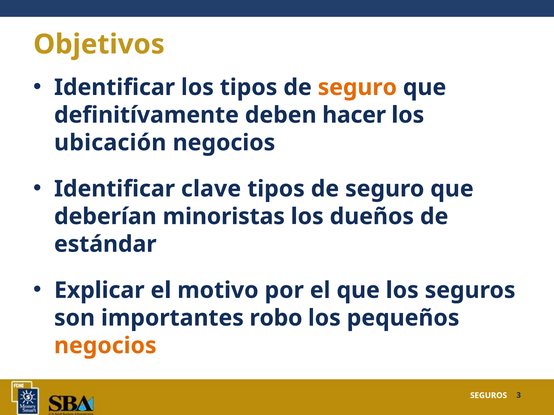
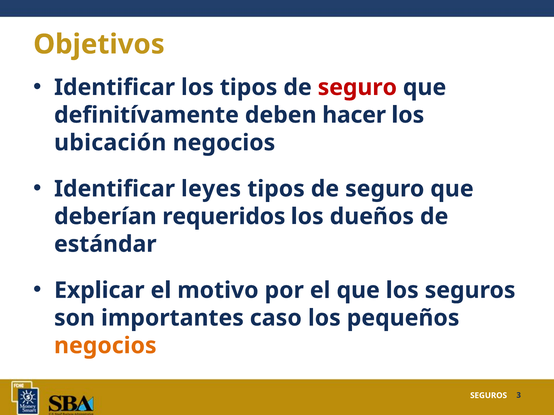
seguro at (357, 87) colour: orange -> red
clave: clave -> leyes
minoristas: minoristas -> requeridos
robo: robo -> caso
